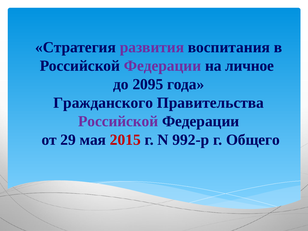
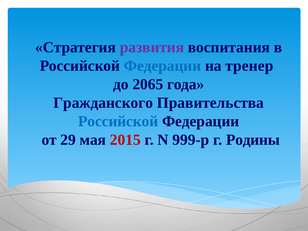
Федерации at (163, 66) colour: purple -> blue
личное: личное -> тренер
2095: 2095 -> 2065
Российской at (118, 121) colour: purple -> blue
992-р: 992-р -> 999-р
Общего: Общего -> Родины
